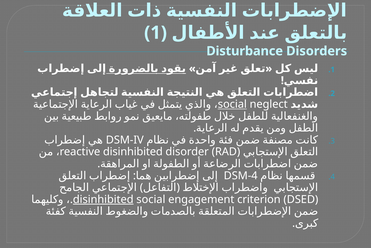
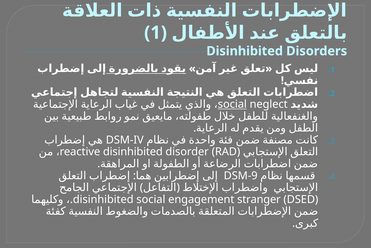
Disturbance at (245, 51): Disturbance -> Disinhibited
DSM-4: DSM-4 -> DSM-9
disinhibited at (103, 199) underline: present -> none
criterion: criterion -> stranger
